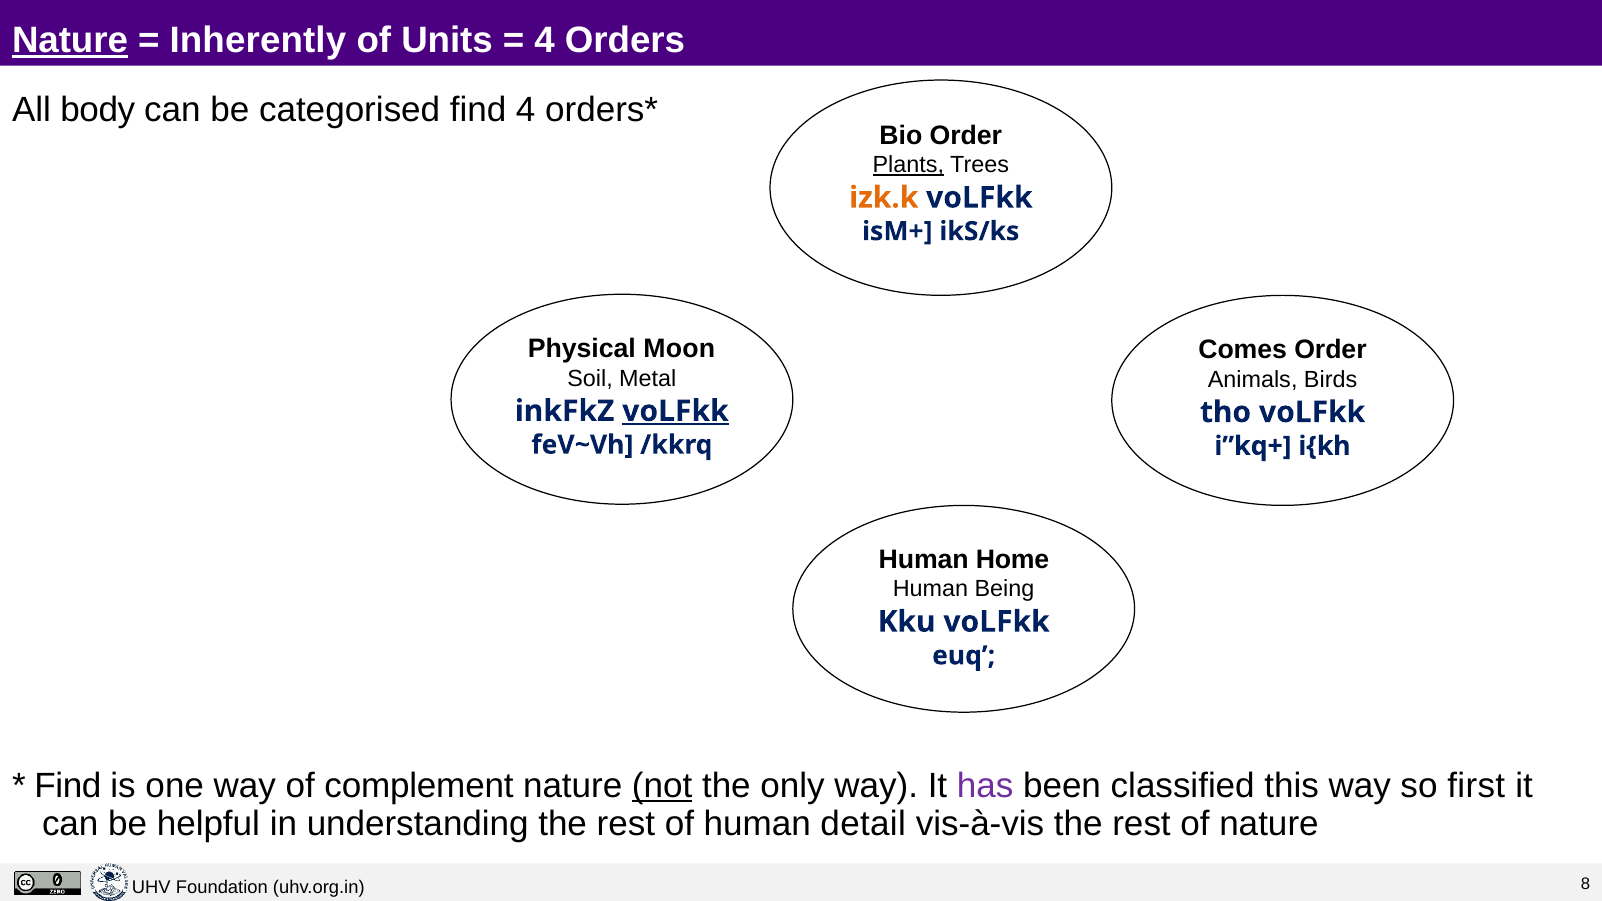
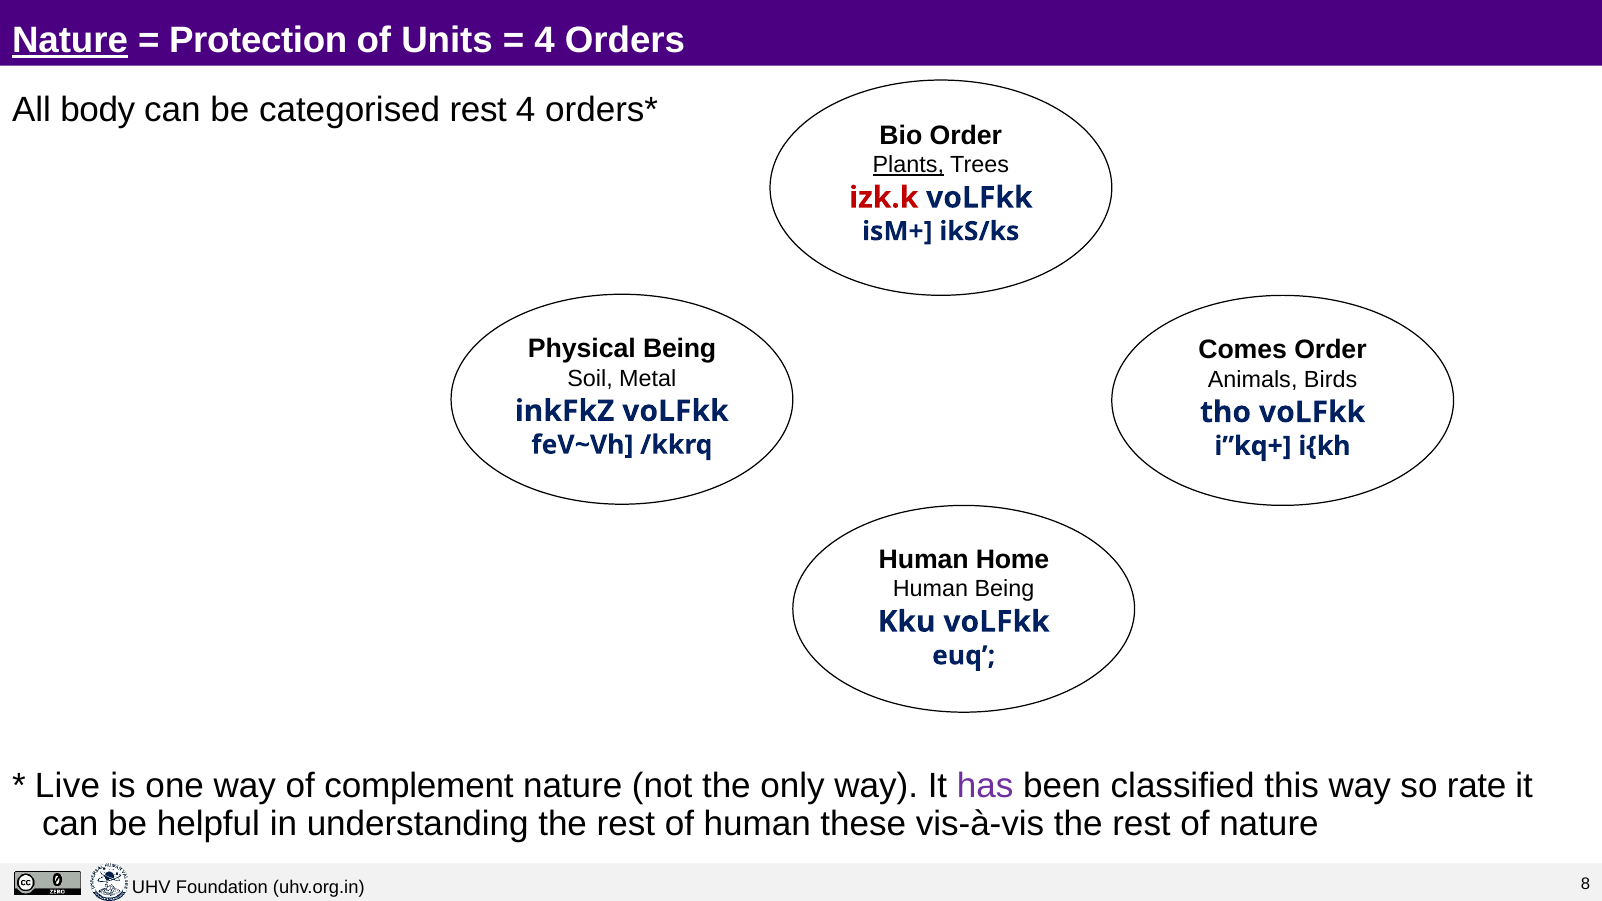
Inherently: Inherently -> Protection
categorised find: find -> rest
izk.k colour: orange -> red
Physical Moon: Moon -> Being
voLFkk at (675, 411) underline: present -> none
Find at (68, 786): Find -> Live
not underline: present -> none
first: first -> rate
detail: detail -> these
